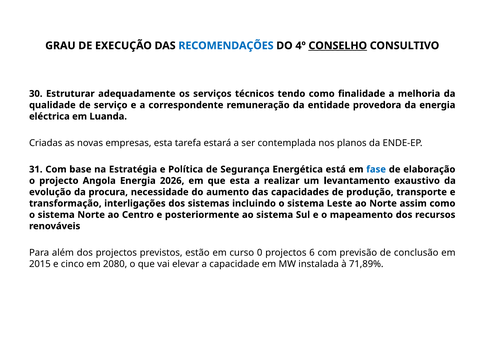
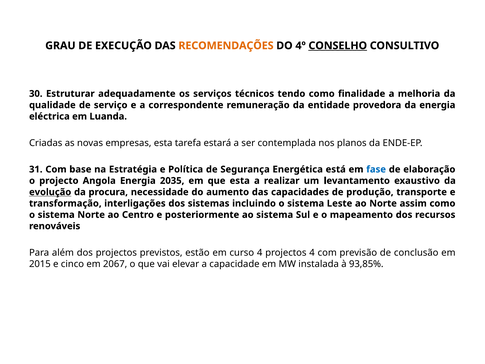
RECOMENDAÇÕES colour: blue -> orange
2026: 2026 -> 2035
evolução underline: none -> present
curso 0: 0 -> 4
projectos 6: 6 -> 4
2080: 2080 -> 2067
71,89%: 71,89% -> 93,85%
